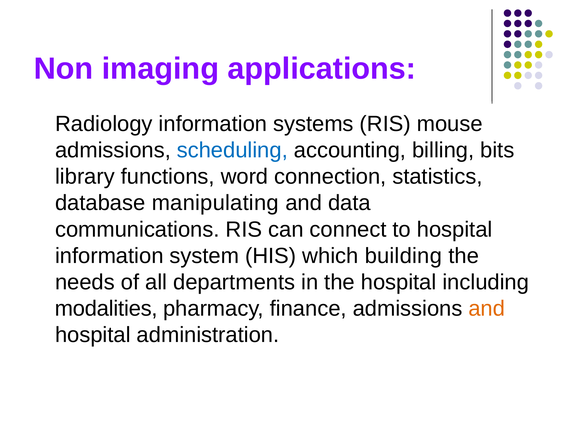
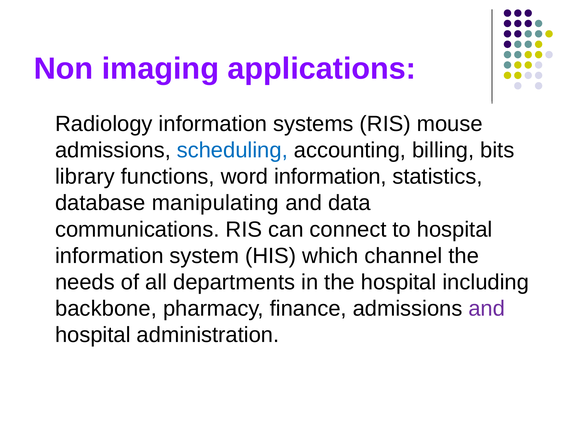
word connection: connection -> information
building: building -> channel
modalities: modalities -> backbone
and at (487, 308) colour: orange -> purple
